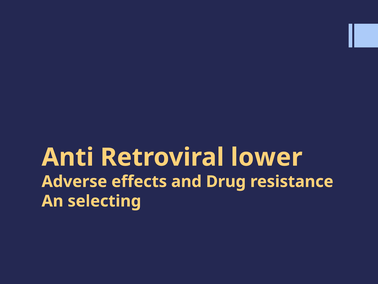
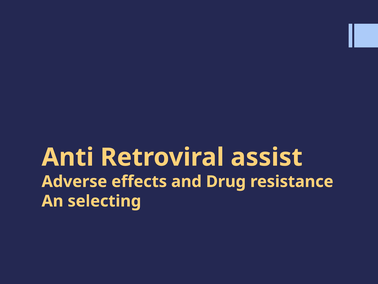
lower: lower -> assist
